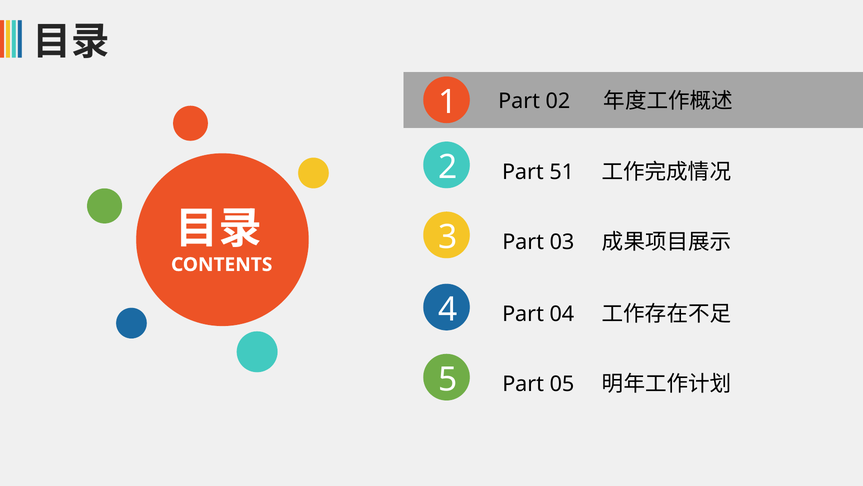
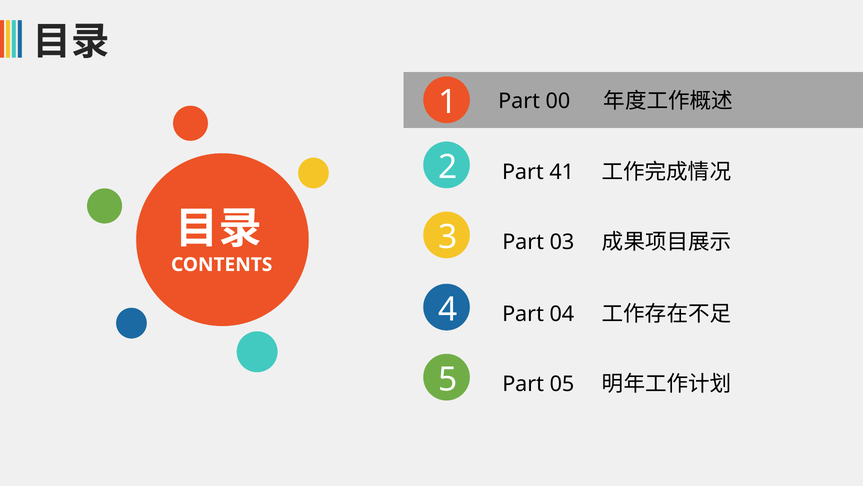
02: 02 -> 00
51: 51 -> 41
